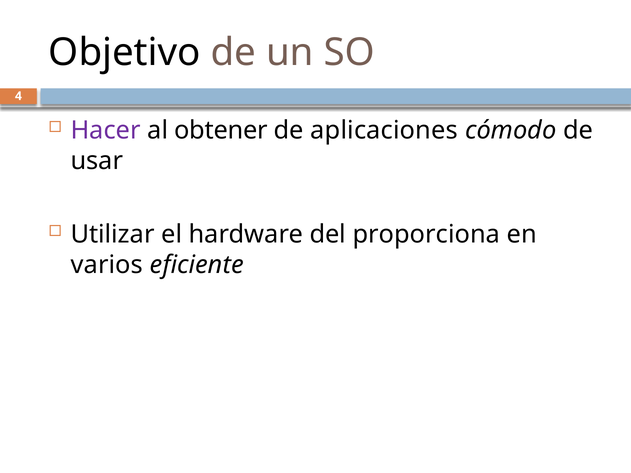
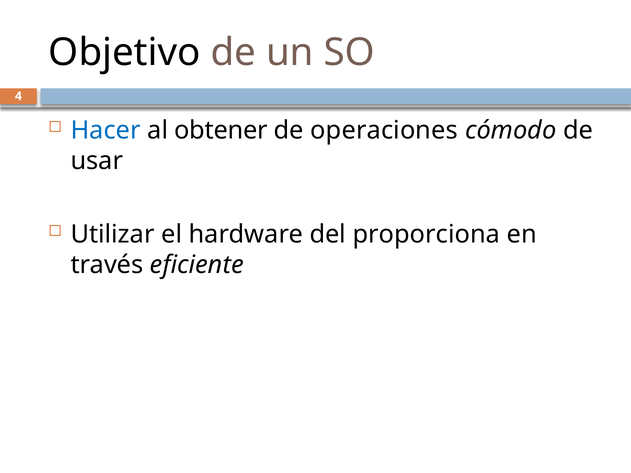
Hacer colour: purple -> blue
aplicaciones: aplicaciones -> operaciones
varios: varios -> través
